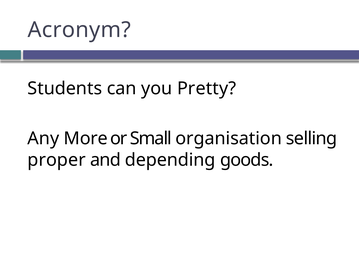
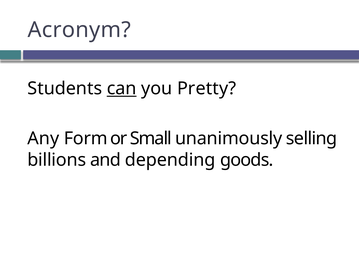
can underline: none -> present
More: More -> Form
organisation: organisation -> unanimously
proper: proper -> billions
